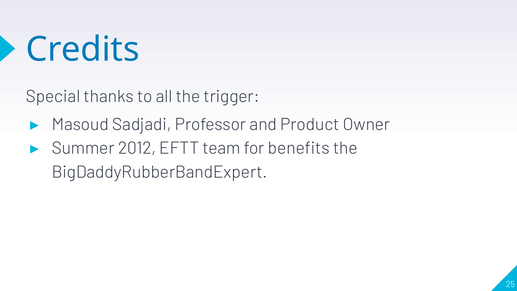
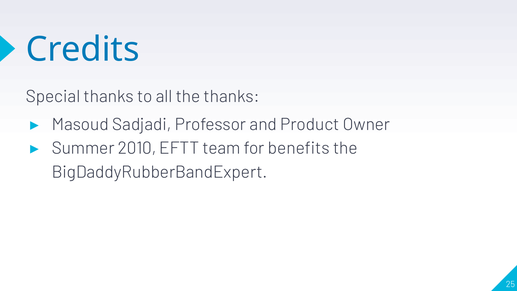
the trigger: trigger -> thanks
2012: 2012 -> 2010
